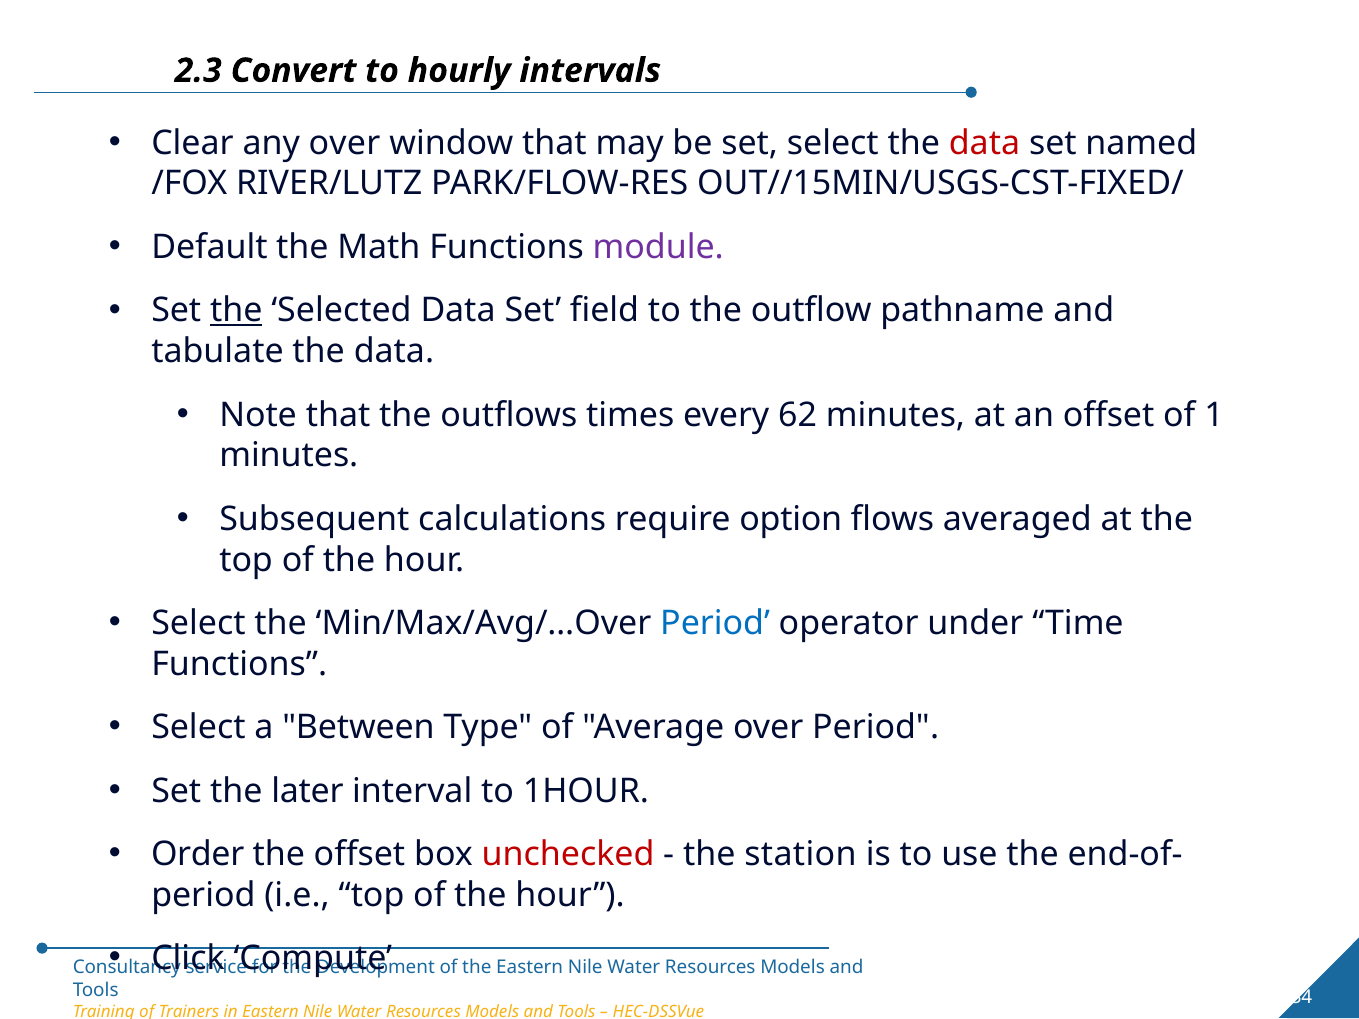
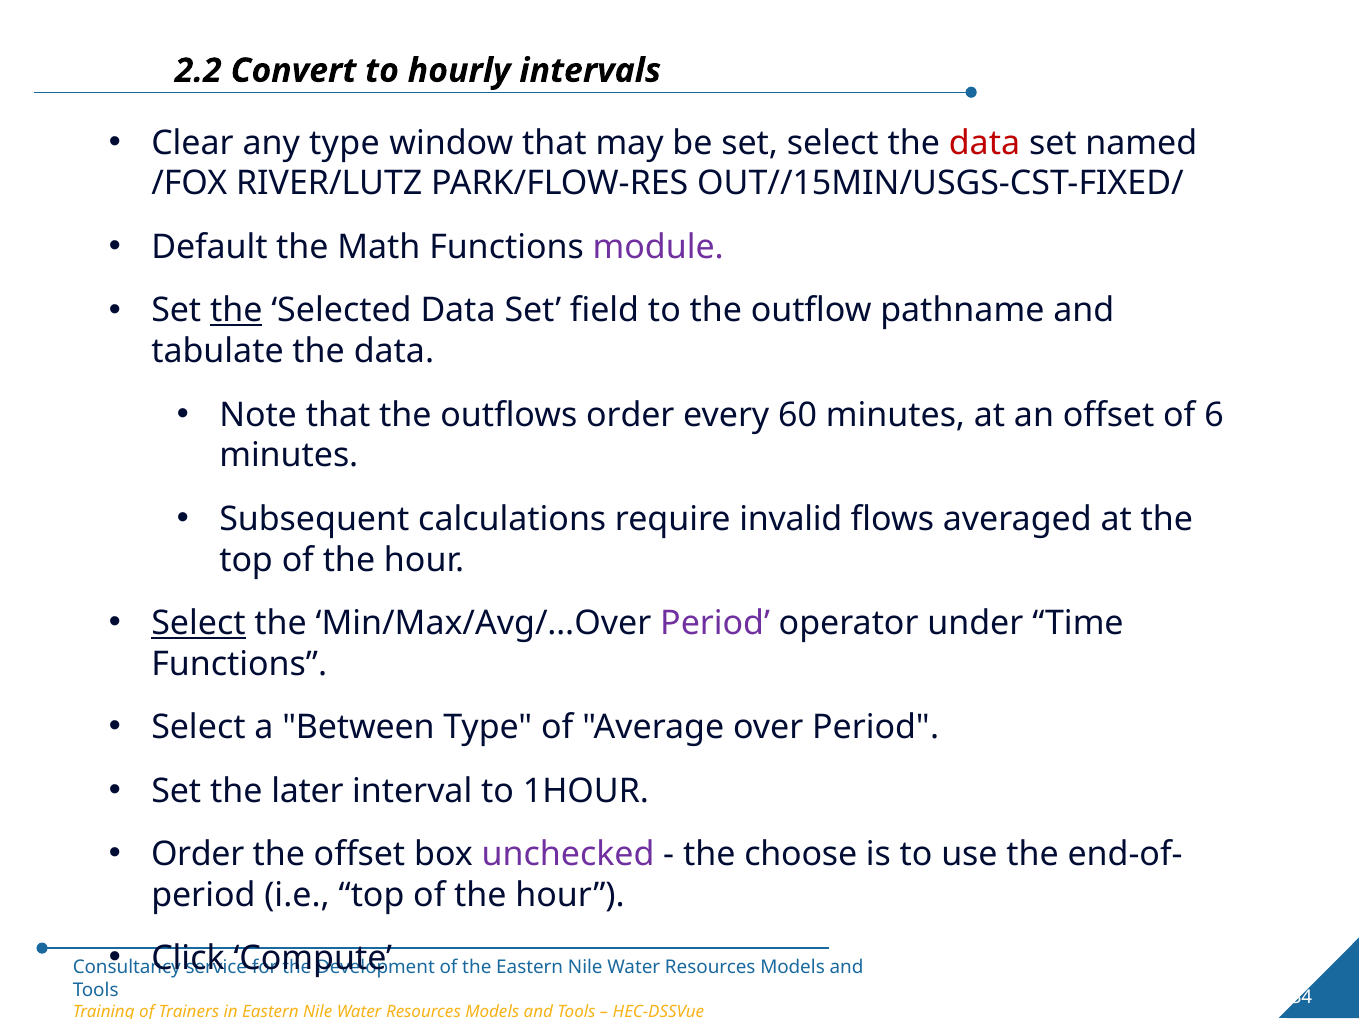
2.3: 2.3 -> 2.2
any over: over -> type
outflows times: times -> order
62: 62 -> 60
1: 1 -> 6
option: option -> invalid
Select at (198, 623) underline: none -> present
Period at (715, 623) colour: blue -> purple
unchecked colour: red -> purple
station: station -> choose
